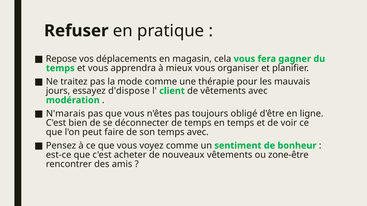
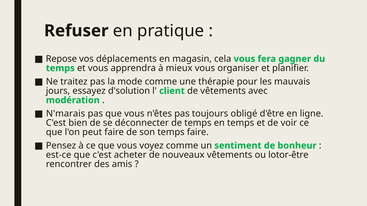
d'dispose: d'dispose -> d'solution
temps avec: avec -> faire
zone-être: zone-être -> lotor-être
